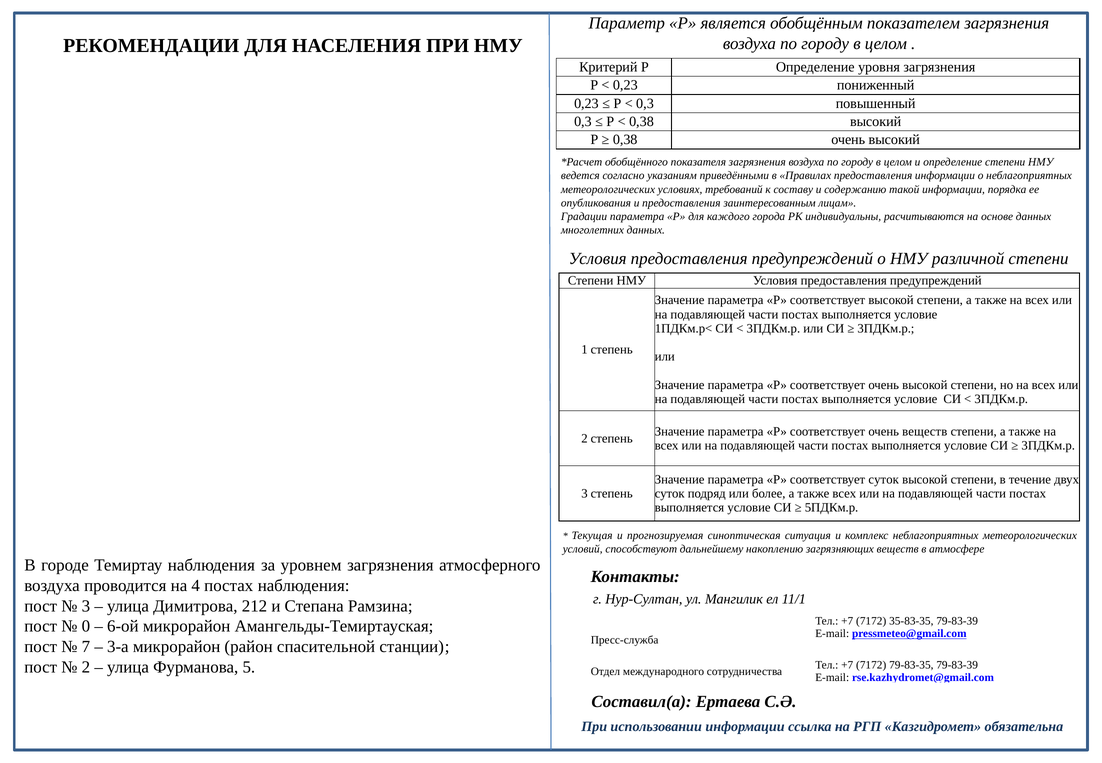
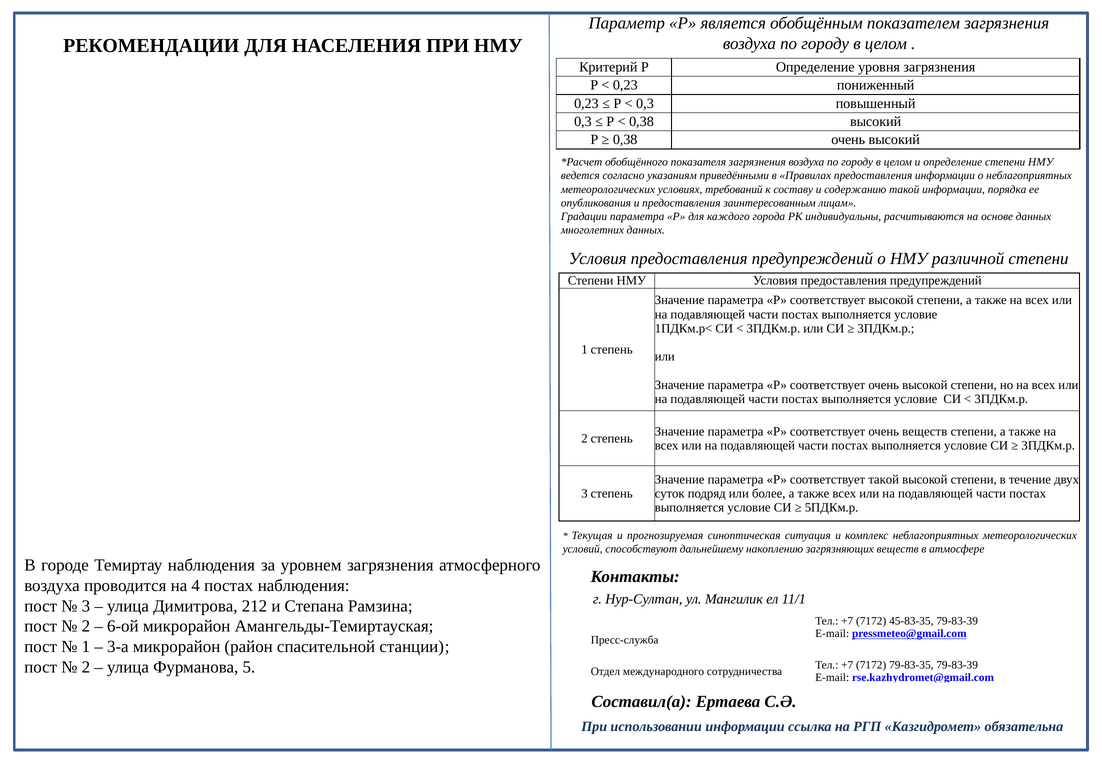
соответствует суток: суток -> такой
35-83-35: 35-83-35 -> 45-83-35
0 at (86, 626): 0 -> 2
7 at (86, 647): 7 -> 1
